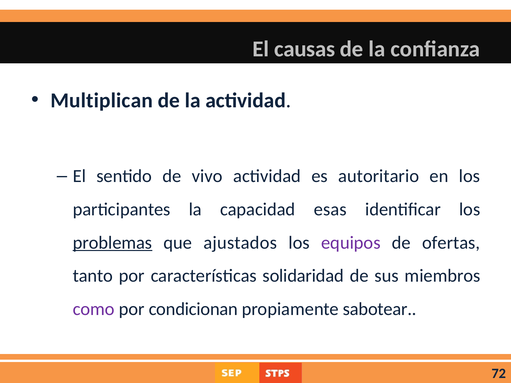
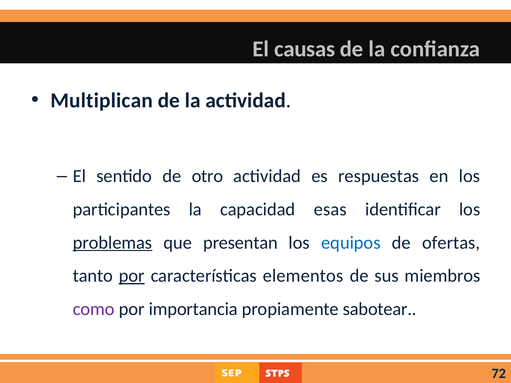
vivo: vivo -> otro
autoritario: autoritario -> respuestas
ajustados: ajustados -> presentan
equipos colour: purple -> blue
por at (132, 276) underline: none -> present
solidaridad: solidaridad -> elementos
condicionan: condicionan -> importancia
